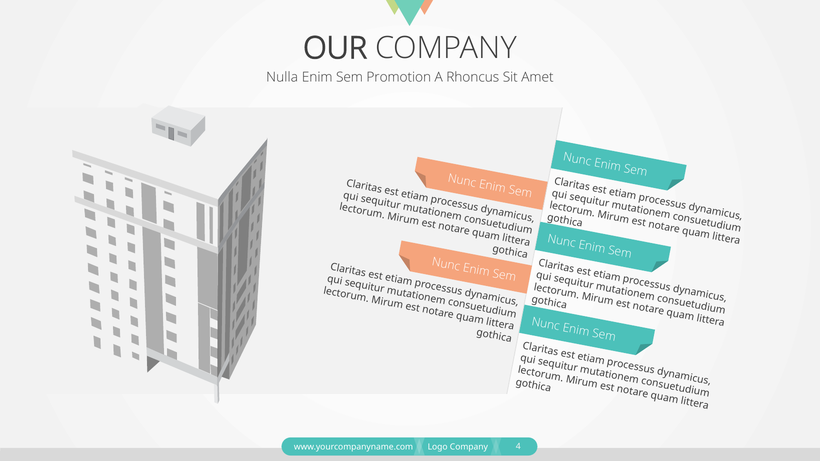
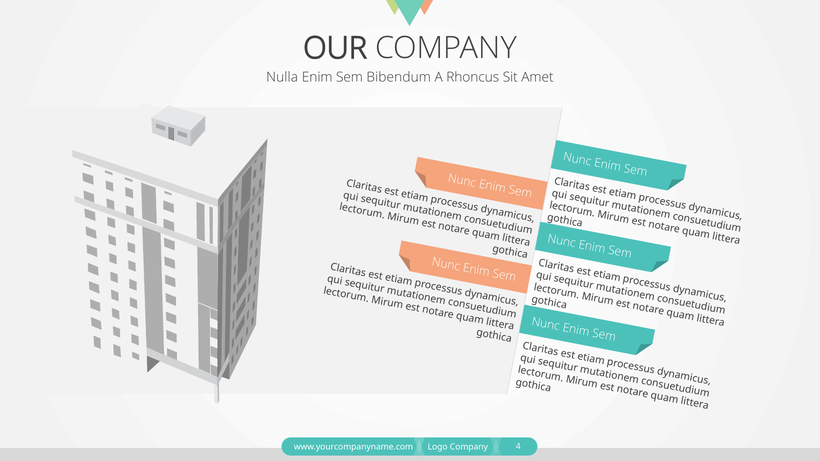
Promotion: Promotion -> Bibendum
